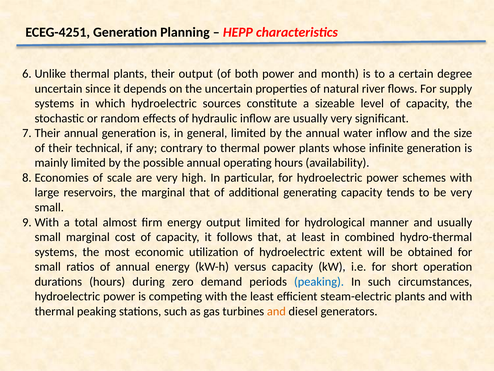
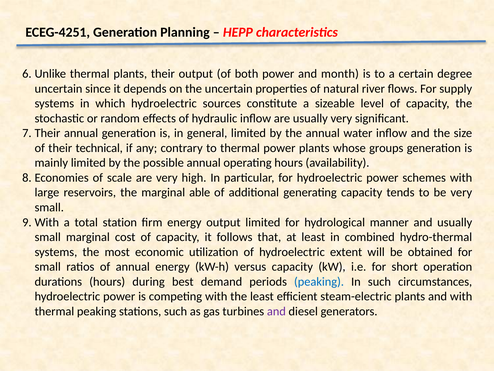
infinite: infinite -> groups
marginal that: that -> able
almost: almost -> station
zero: zero -> best
and at (276, 311) colour: orange -> purple
